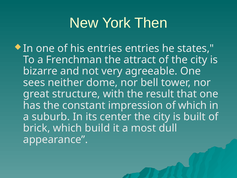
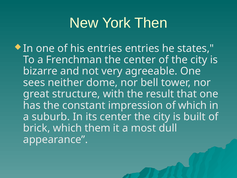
the attract: attract -> center
build: build -> them
